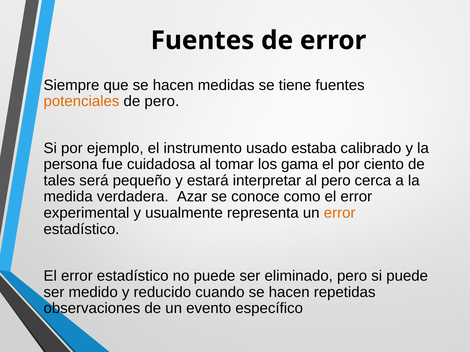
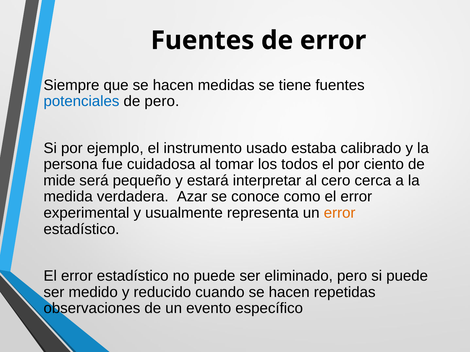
potenciales colour: orange -> blue
gama: gama -> todos
tales: tales -> mide
al pero: pero -> cero
